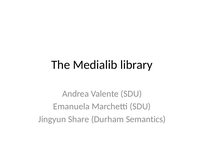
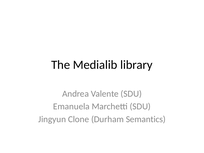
Share: Share -> Clone
